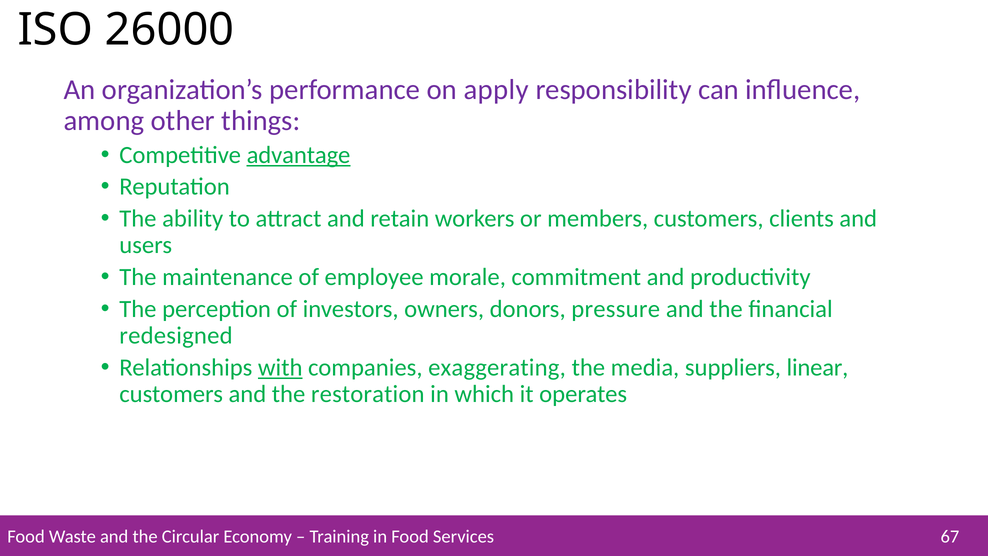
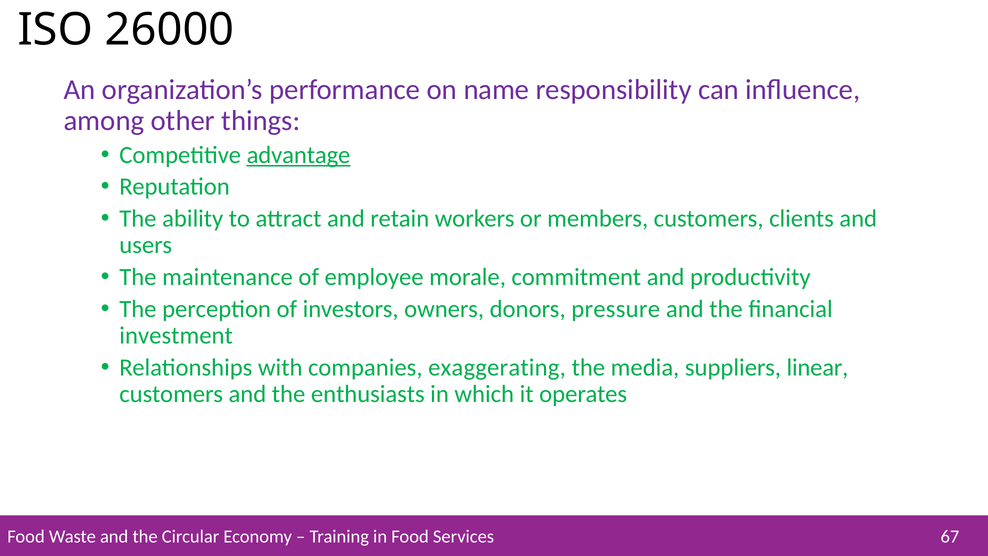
apply: apply -> name
redesigned: redesigned -> investment
with underline: present -> none
restoration: restoration -> enthusiasts
